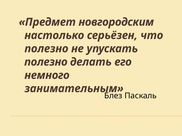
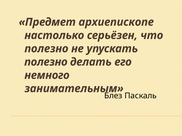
новгородским: новгородским -> архиепископе
